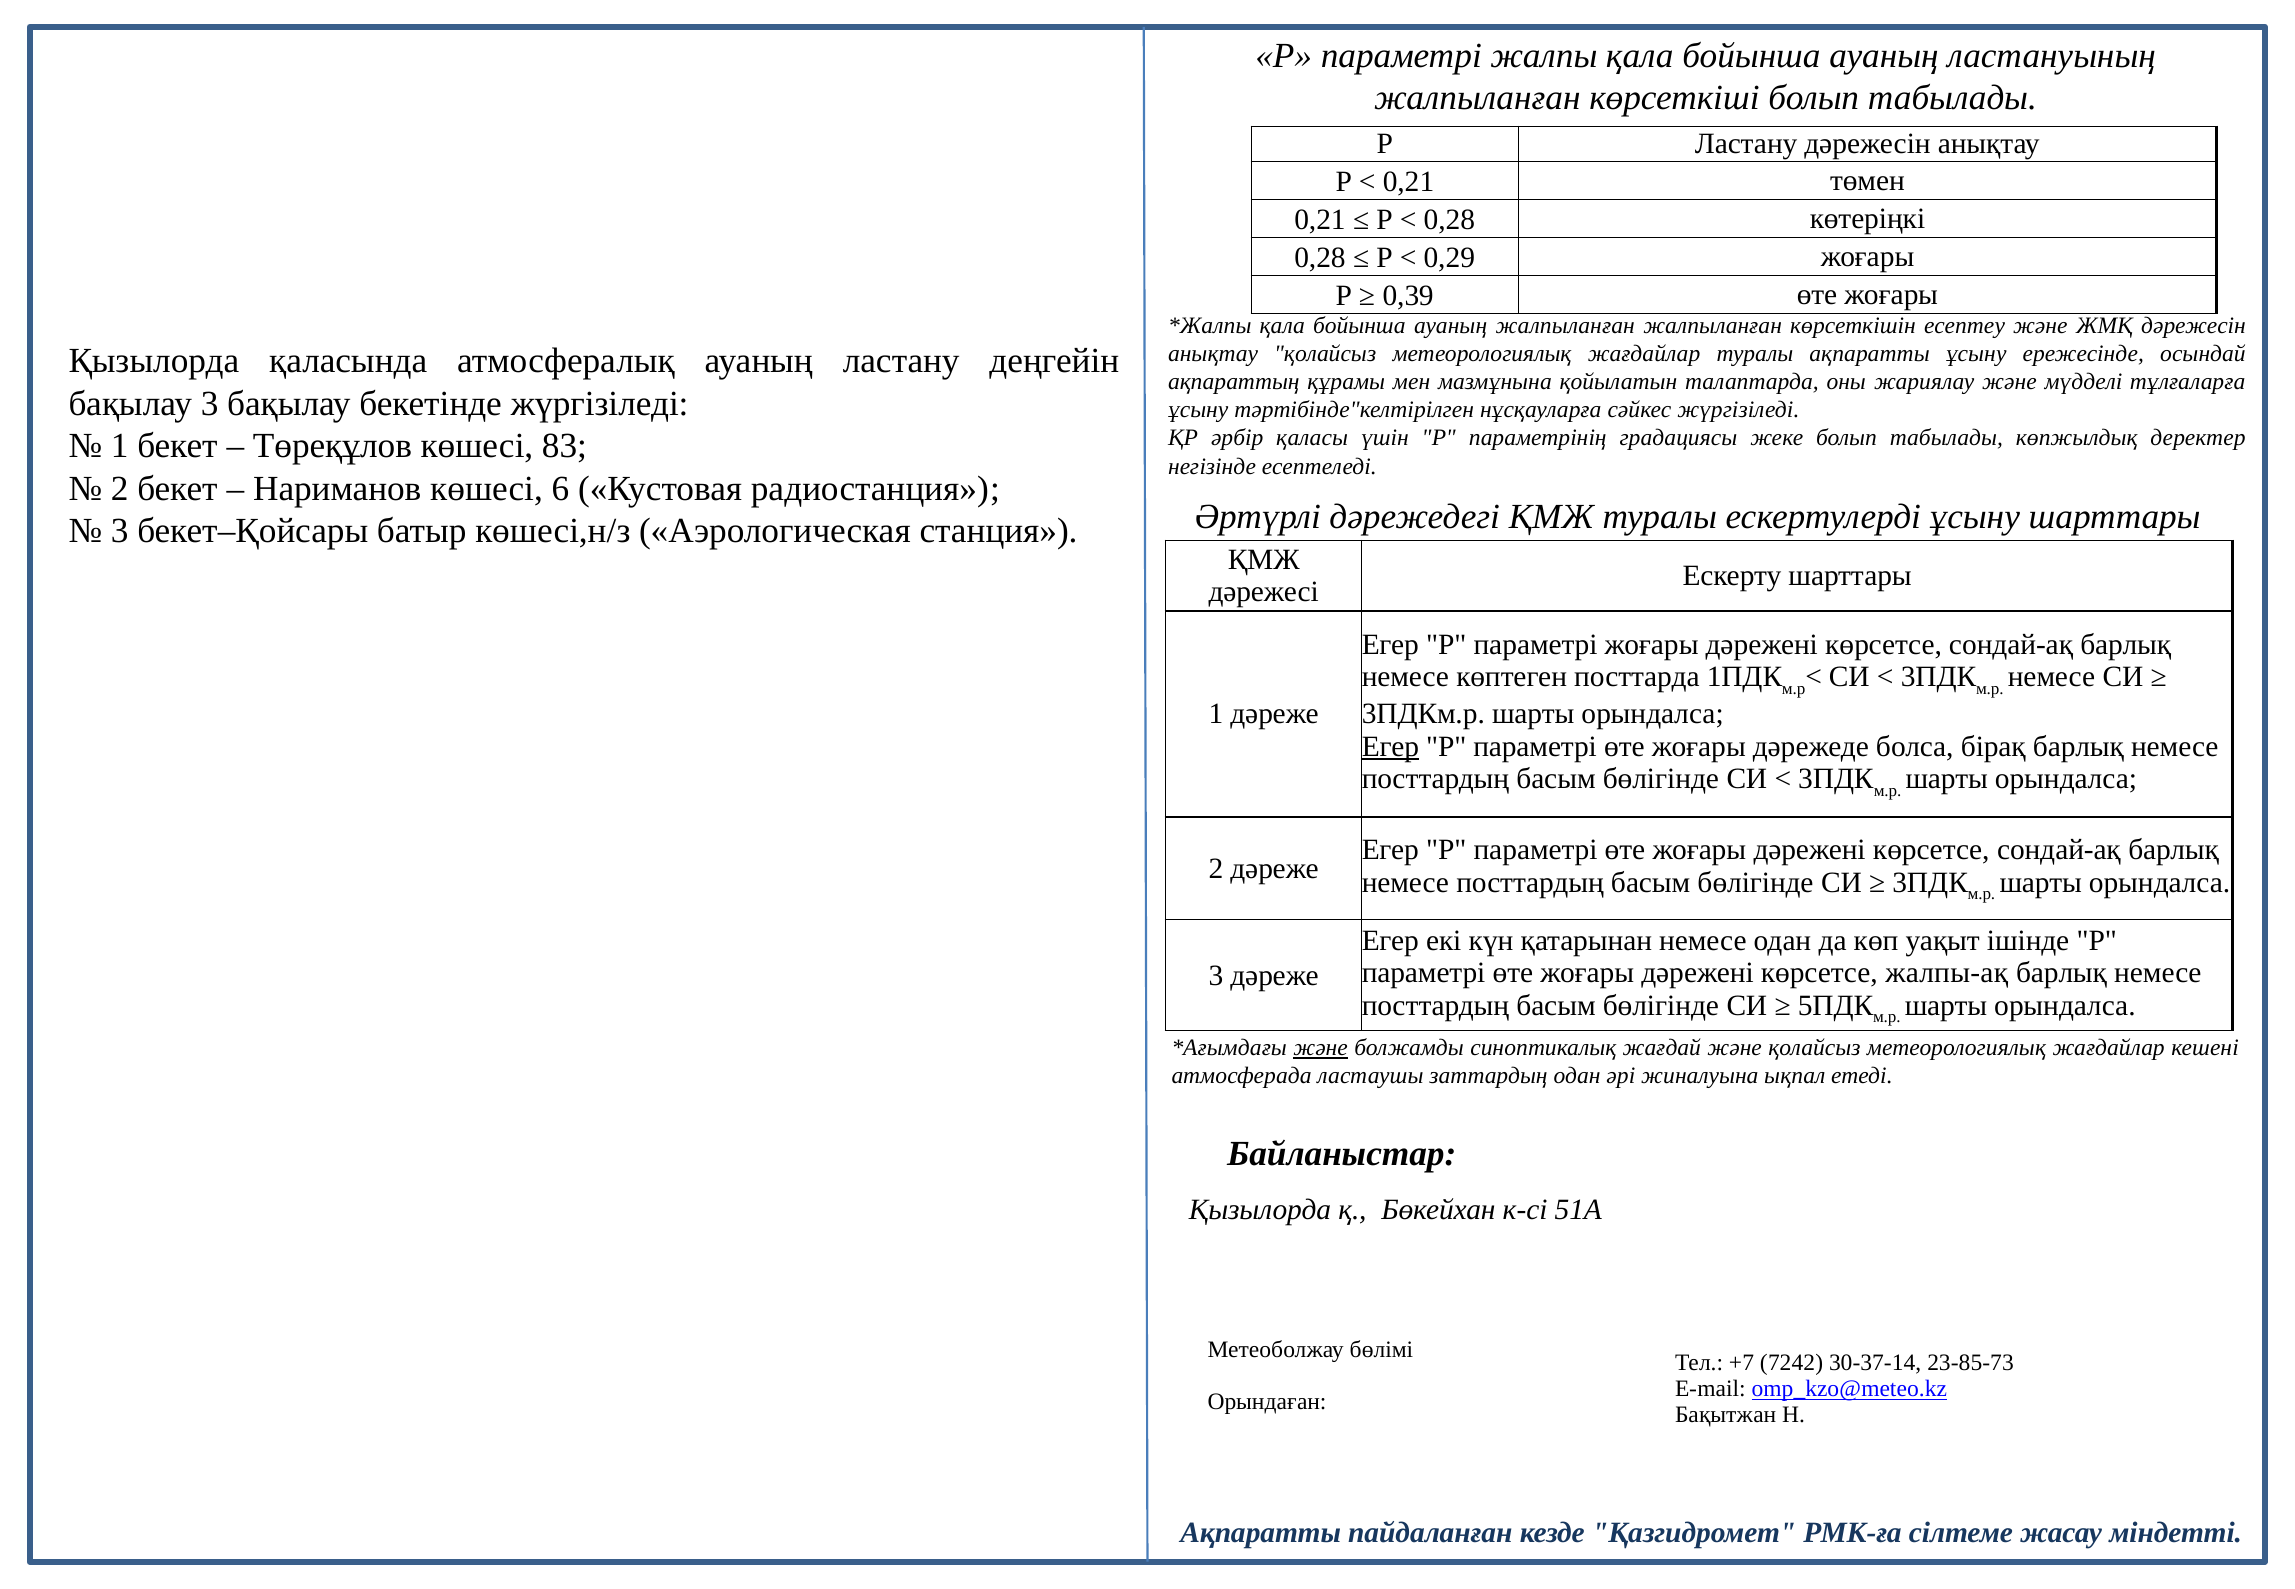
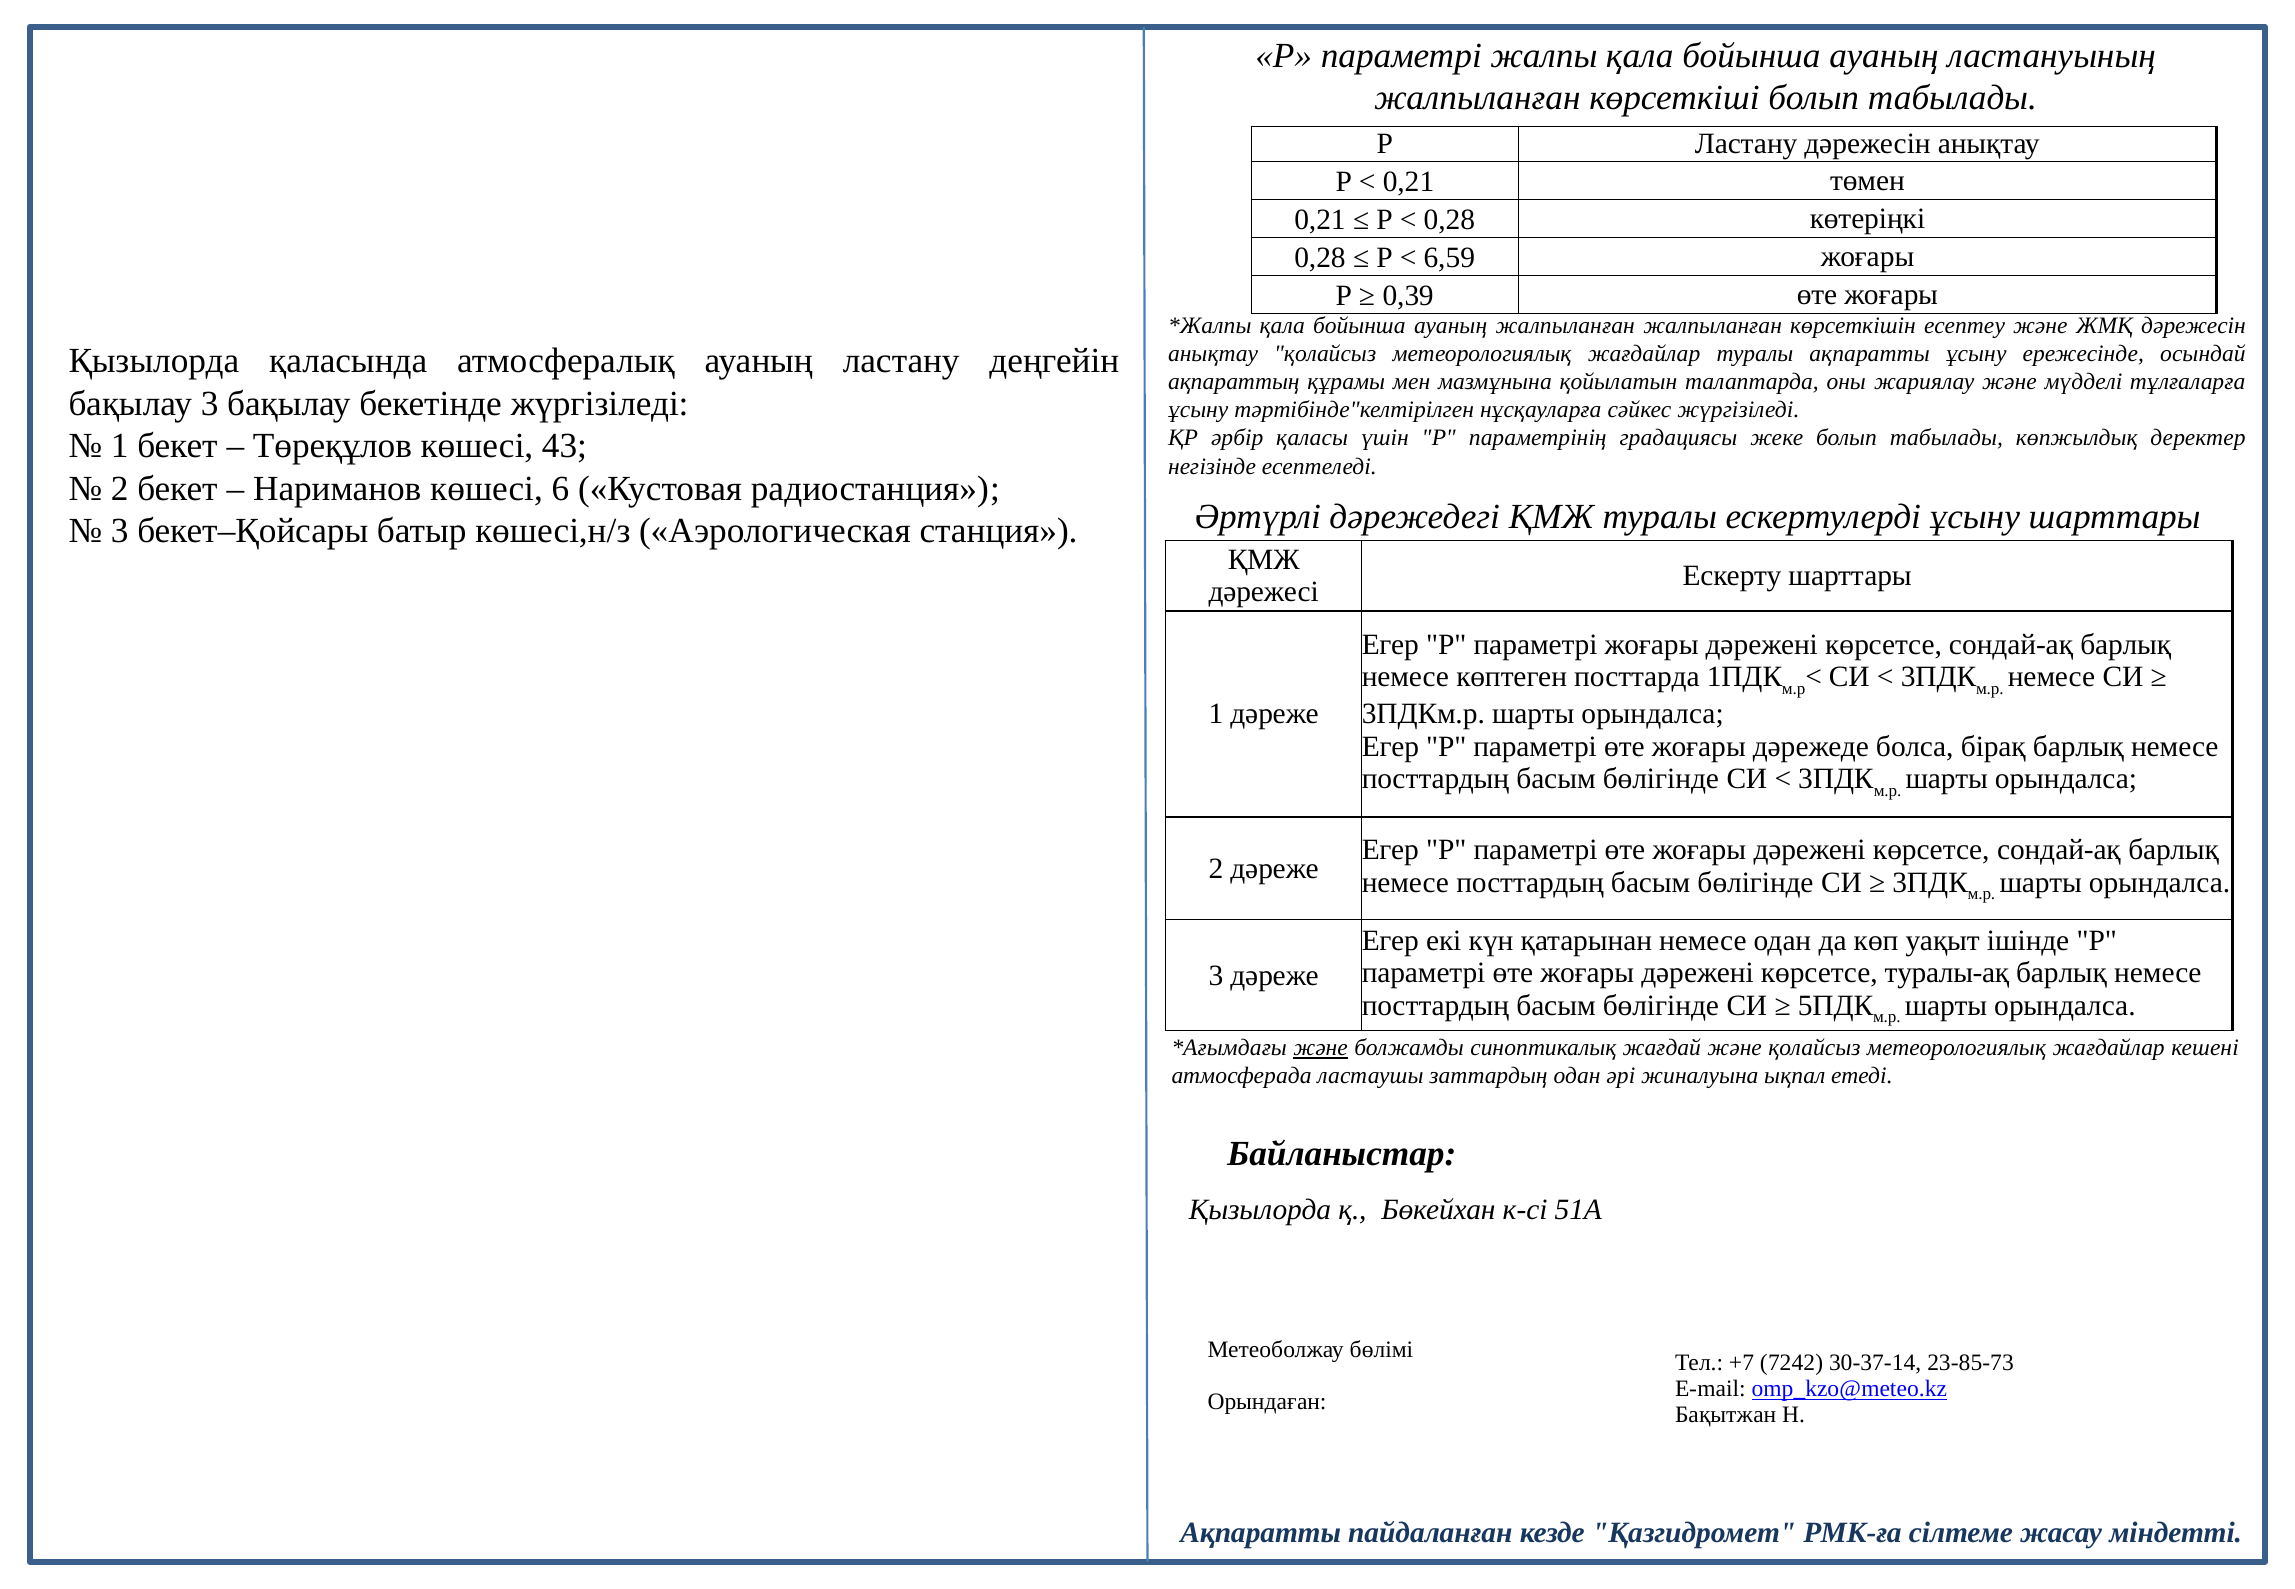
0,29: 0,29 -> 6,59
83: 83 -> 43
Егер at (1390, 746) underline: present -> none
жалпы-ақ: жалпы-ақ -> туралы-ақ
